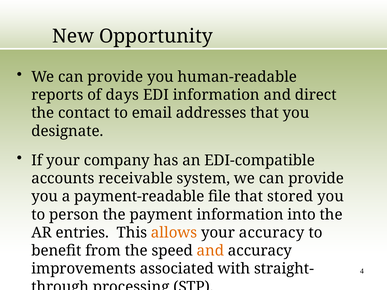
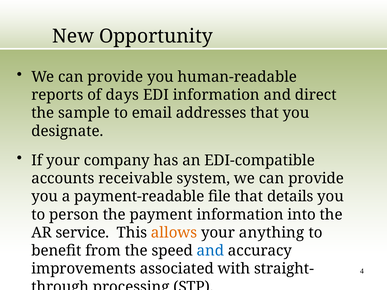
contact: contact -> sample
stored: stored -> details
entries: entries -> service
your accuracy: accuracy -> anything
and at (210, 251) colour: orange -> blue
